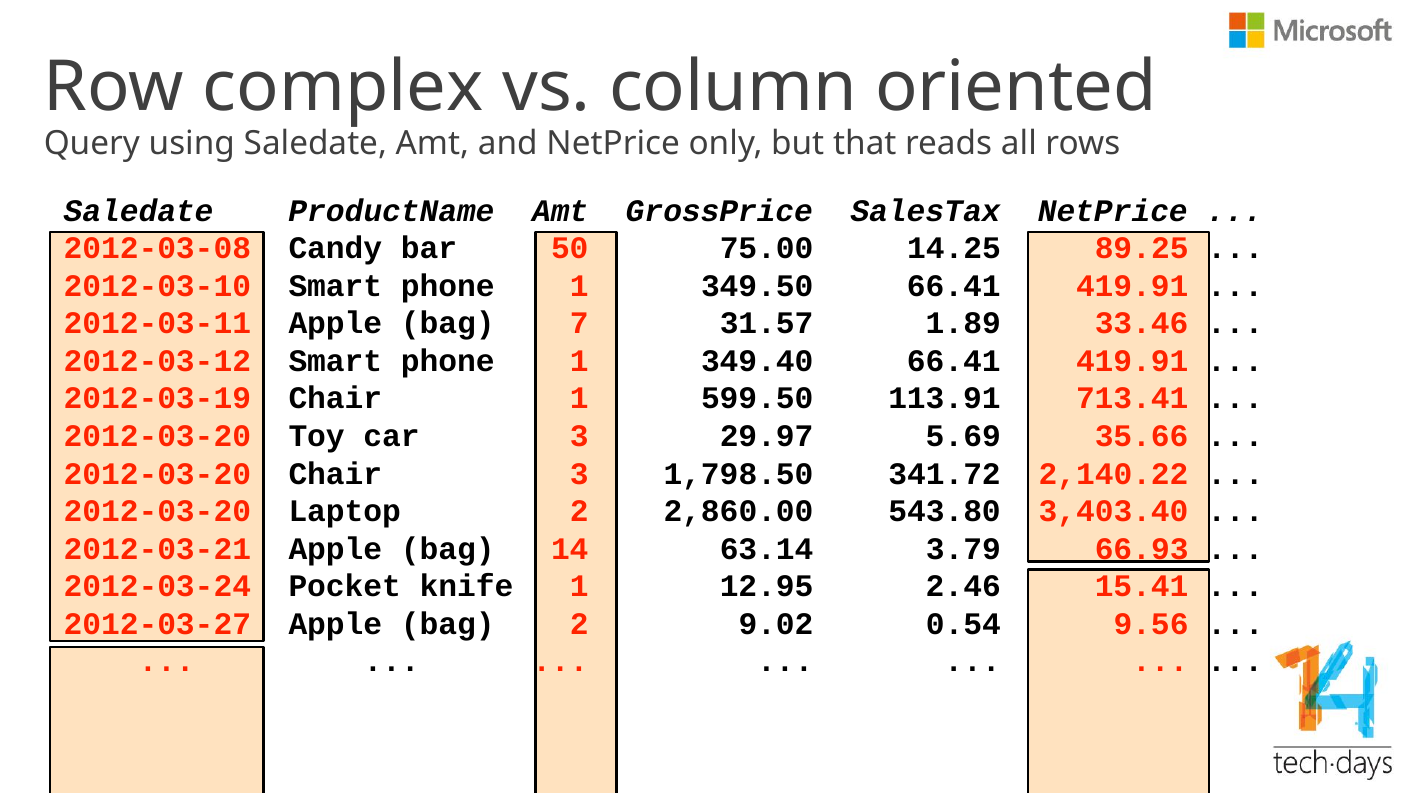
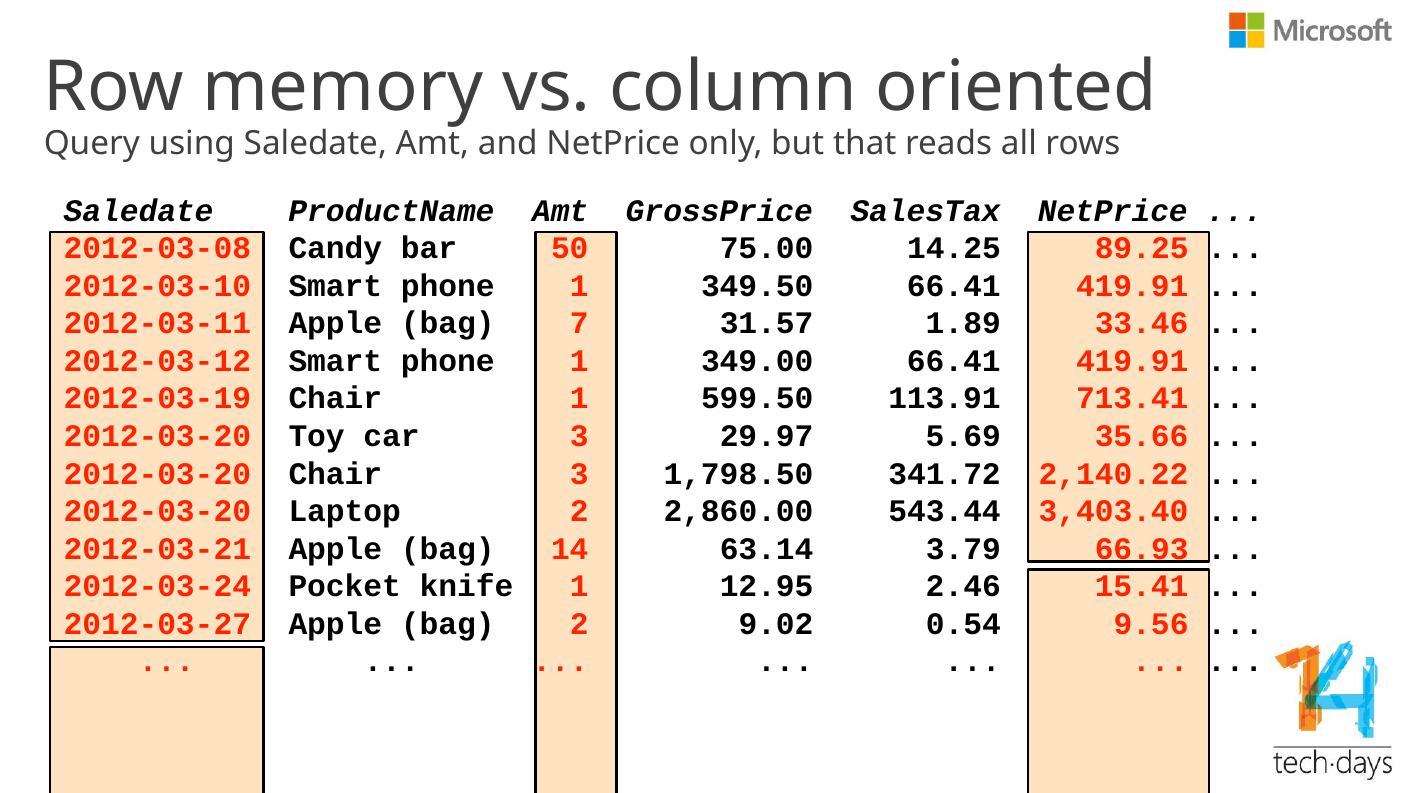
complex: complex -> memory
349.40: 349.40 -> 349.00
543.80: 543.80 -> 543.44
